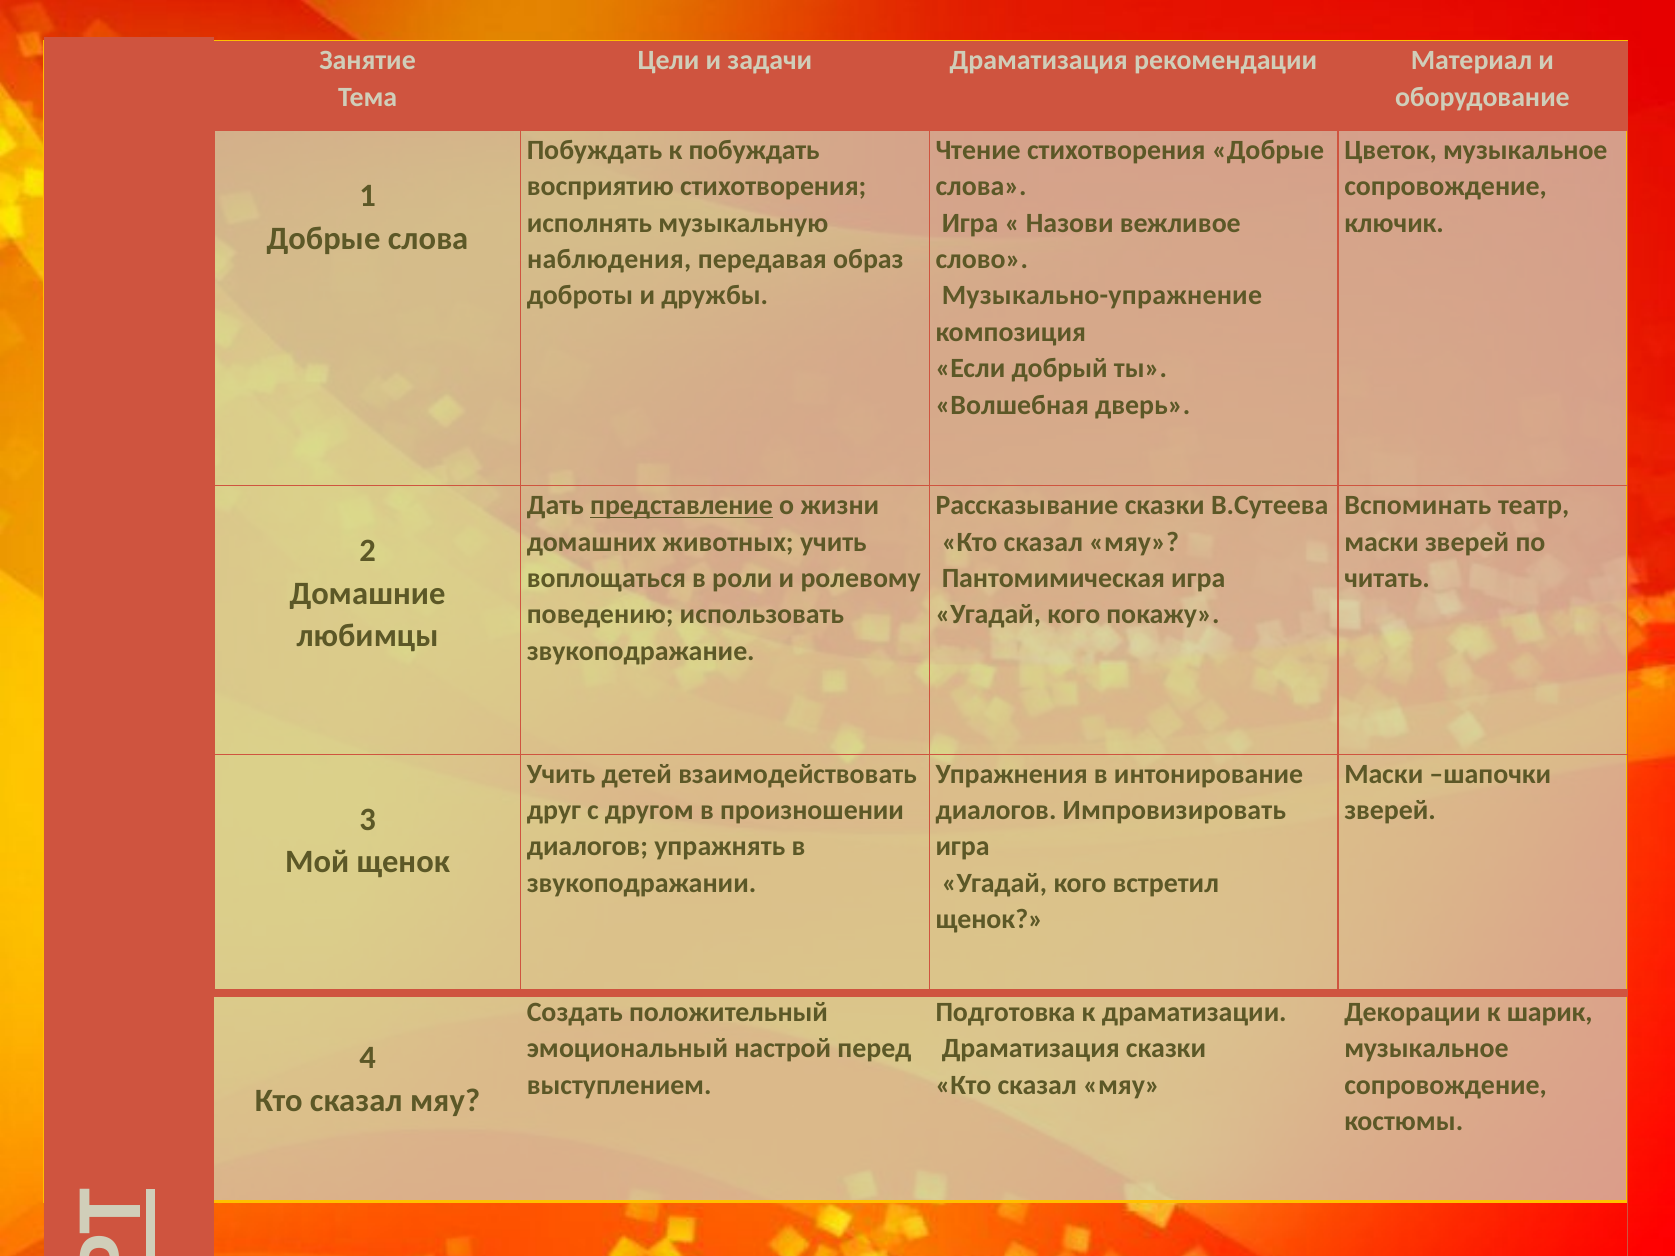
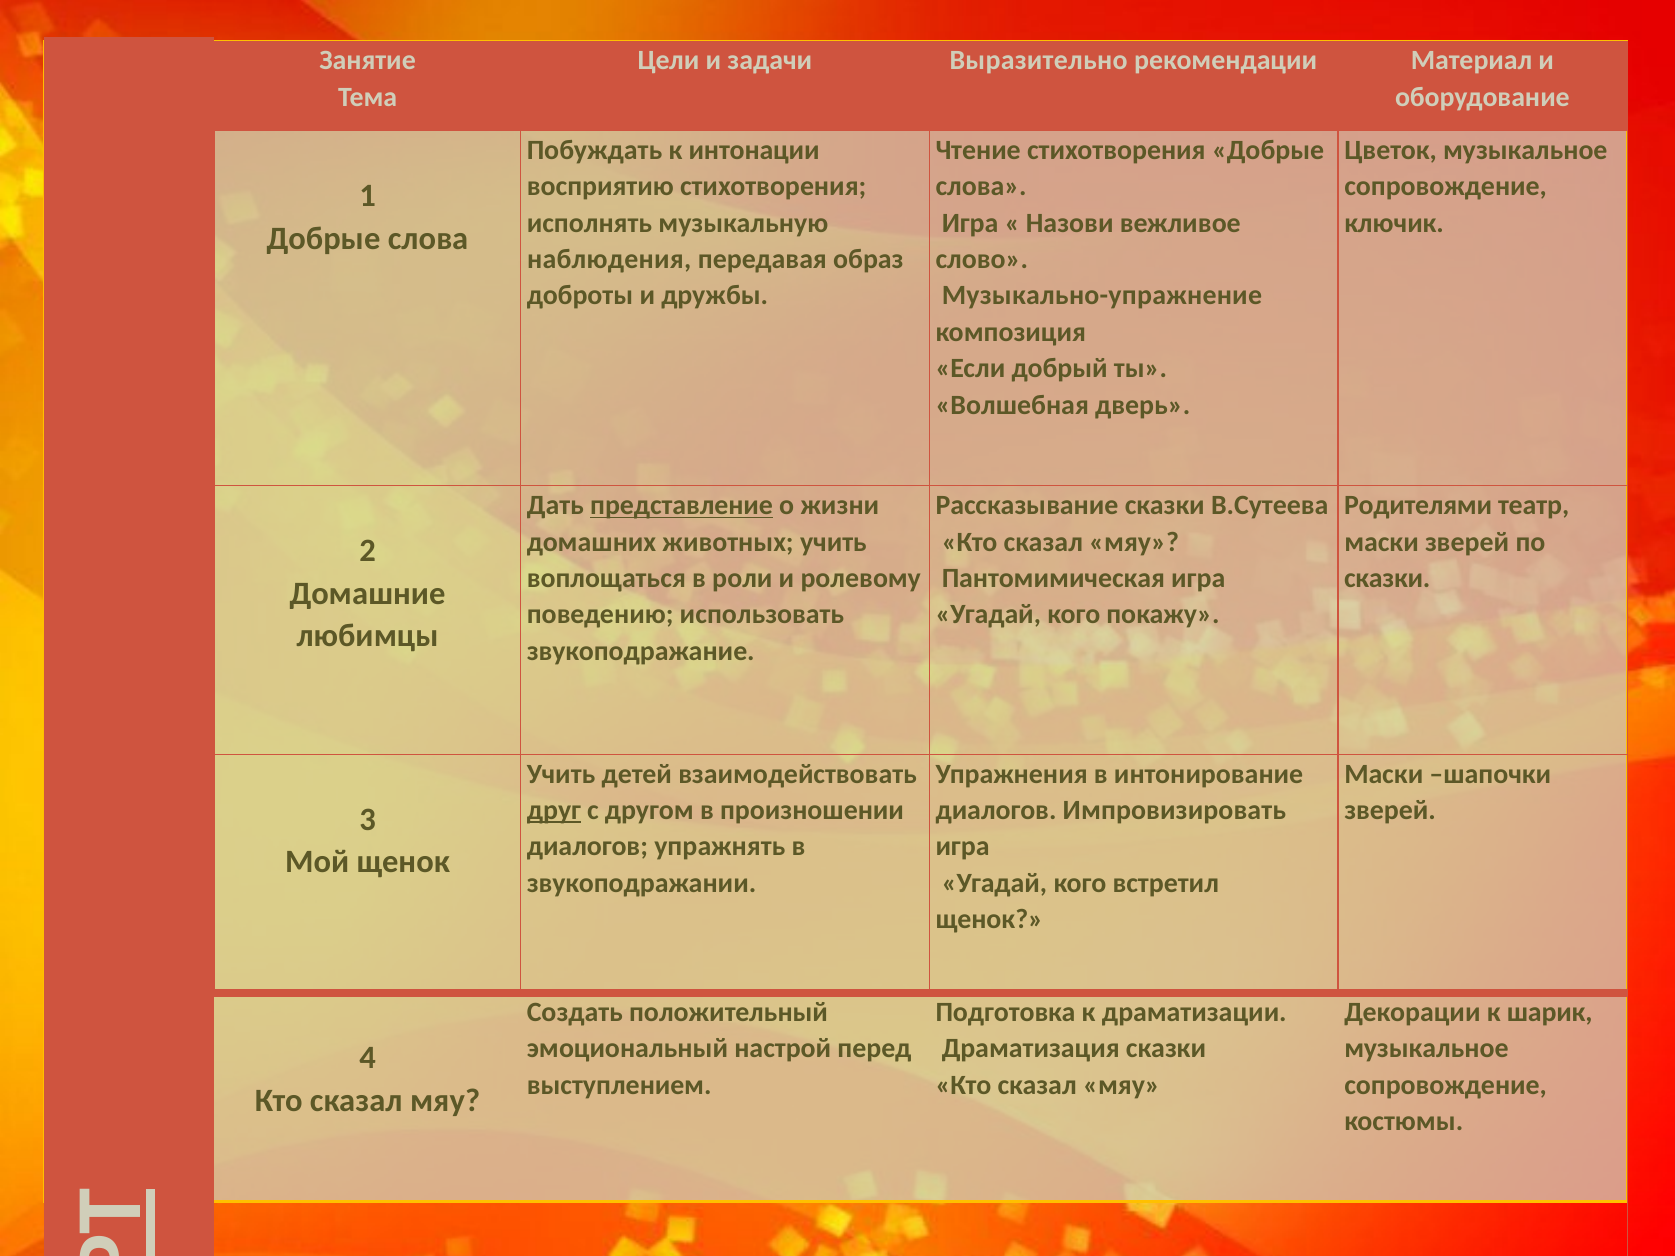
задачи Драматизация: Драматизация -> Выразительно
к побуждать: побуждать -> интонации
Вспоминать: Вспоминать -> Родителями
читать at (1387, 578): читать -> сказки
друг underline: none -> present
